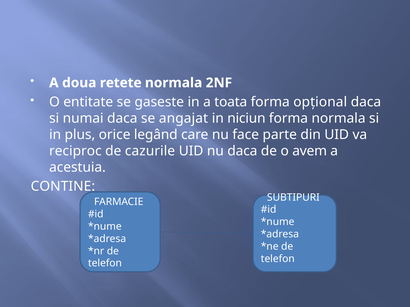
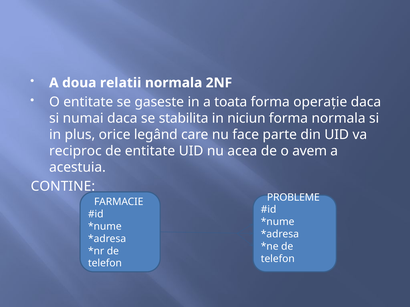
retete: retete -> relatii
opțional: opțional -> operație
angajat: angajat -> stabilita
de cazurile: cazurile -> entitate
nu daca: daca -> acea
SUBTIPURI: SUBTIPURI -> PROBLEME
